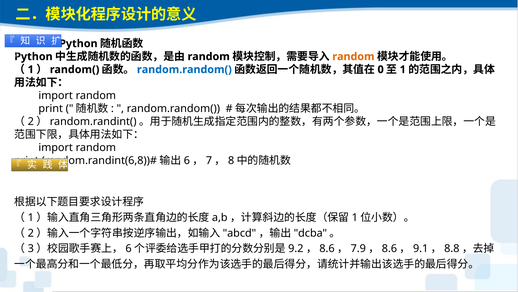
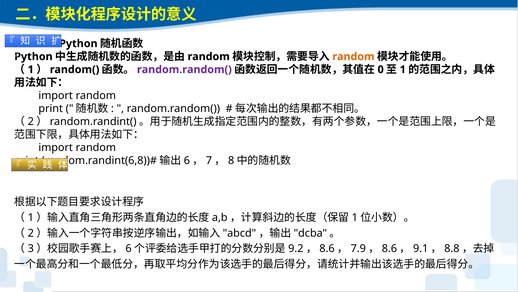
random.random( at (184, 69) colour: blue -> purple
